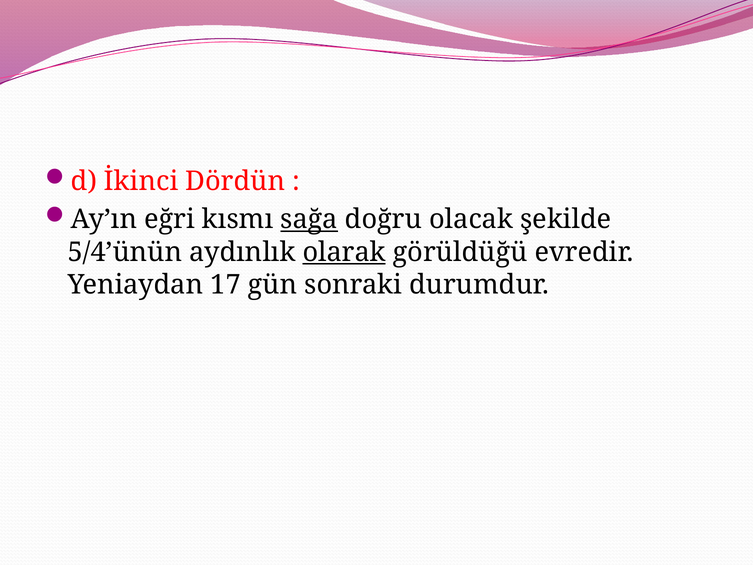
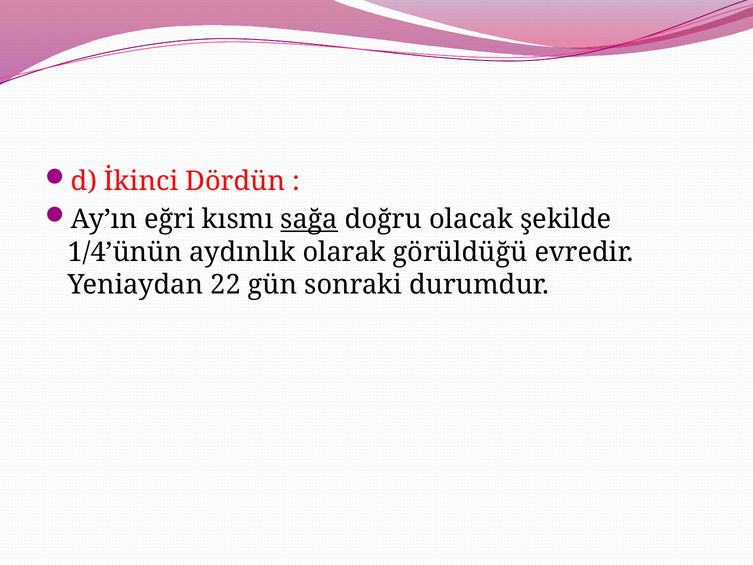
5/4’ünün: 5/4’ünün -> 1/4’ünün
olarak underline: present -> none
17: 17 -> 22
